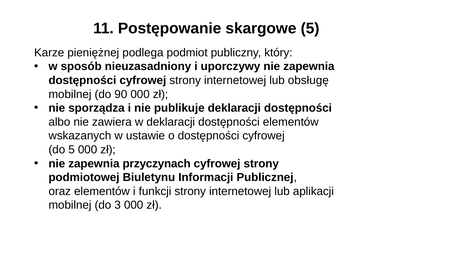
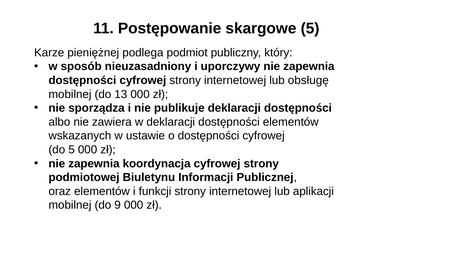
90: 90 -> 13
przyczynach: przyczynach -> koordynacja
3: 3 -> 9
